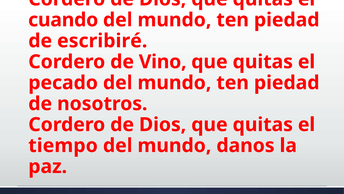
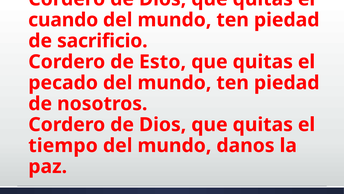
escribiré: escribiré -> sacrificio
Vino: Vino -> Esto
